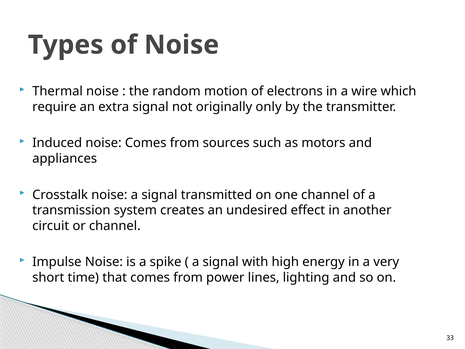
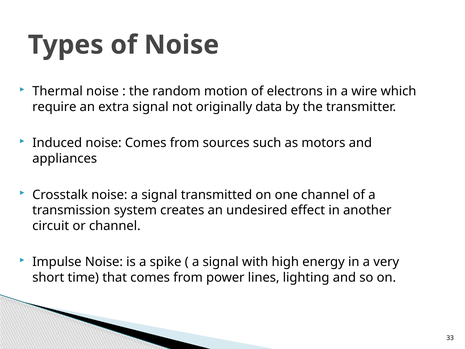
only: only -> data
